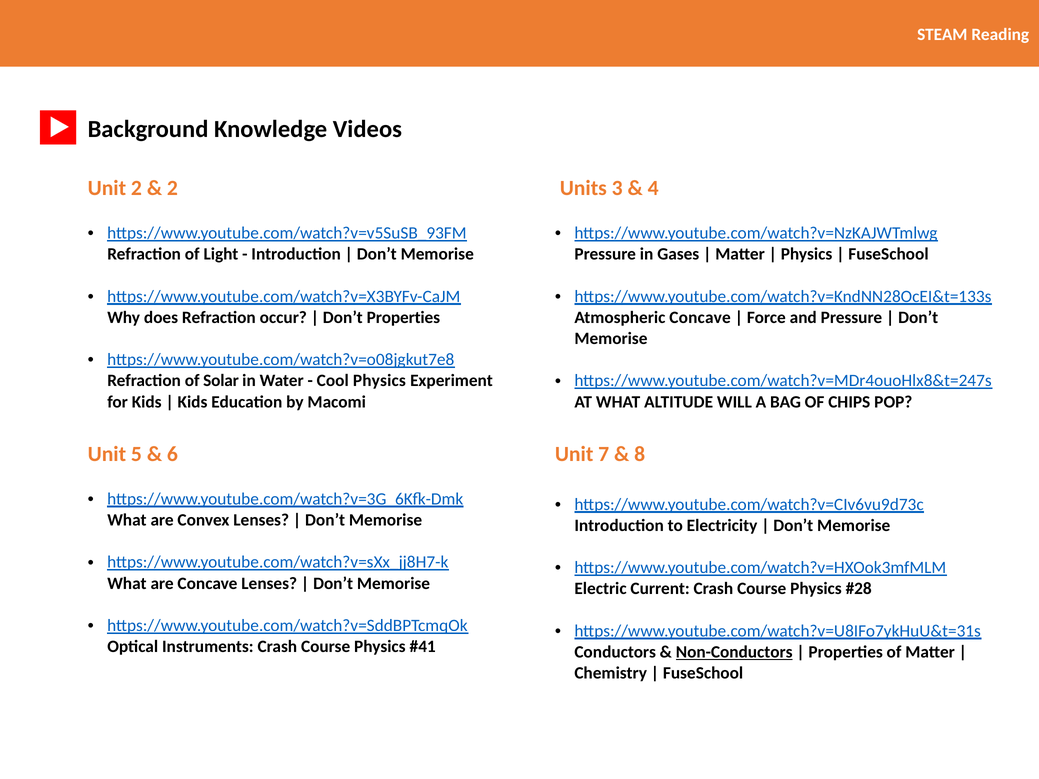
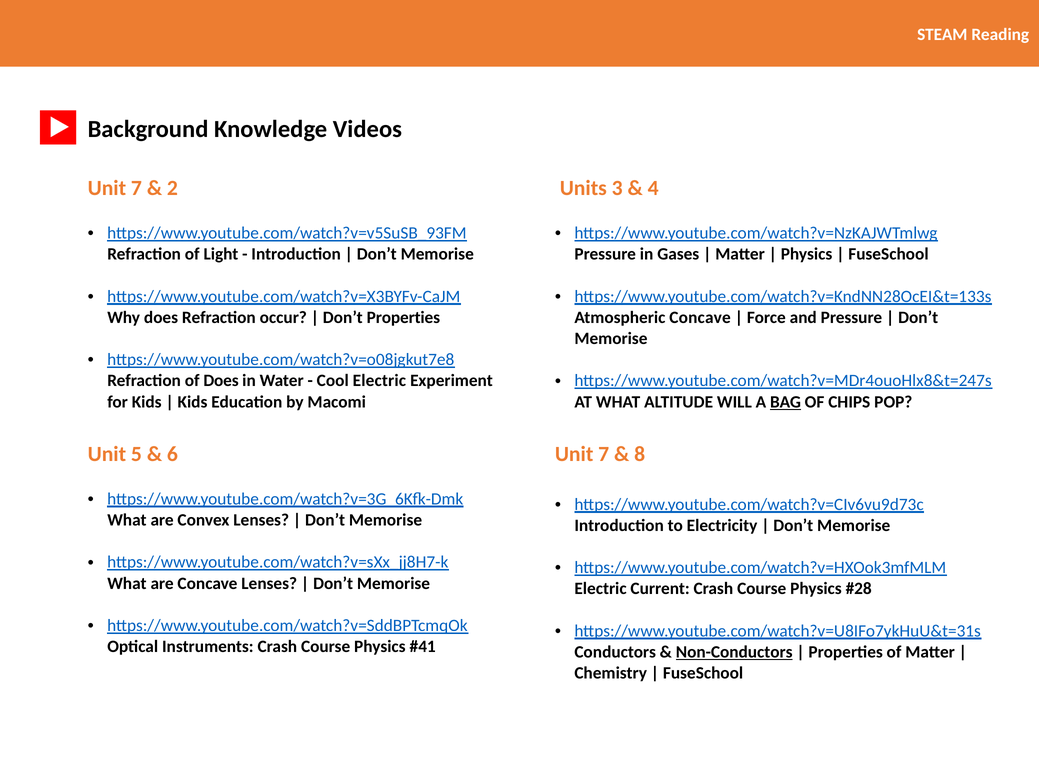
2 at (136, 188): 2 -> 7
of Solar: Solar -> Does
Cool Physics: Physics -> Electric
BAG underline: none -> present
